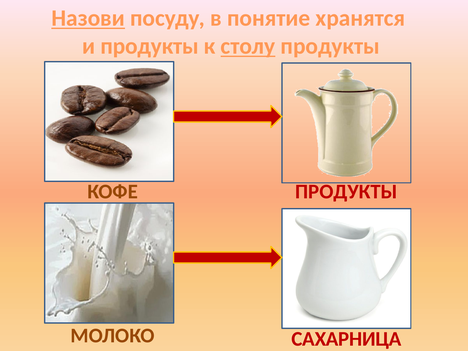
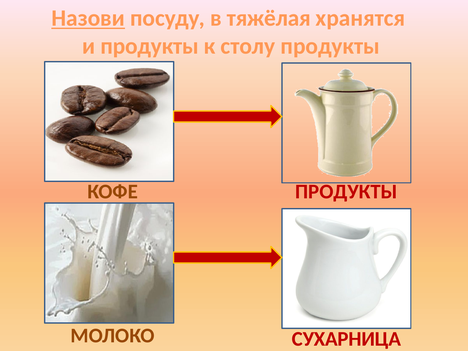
понятие: понятие -> тяжёлая
столу underline: present -> none
САХАРНИЦА: САХАРНИЦА -> СУХАРНИЦА
